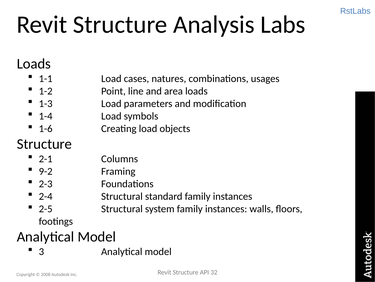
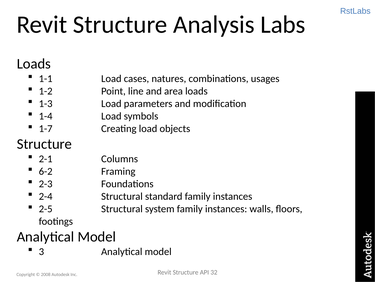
1-6: 1-6 -> 1-7
9-2: 9-2 -> 6-2
